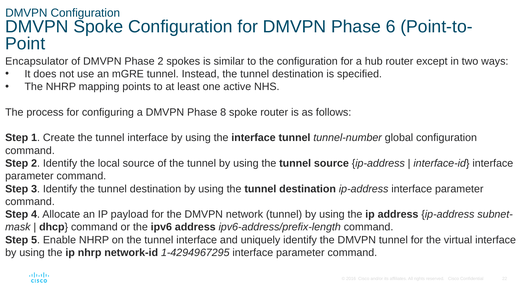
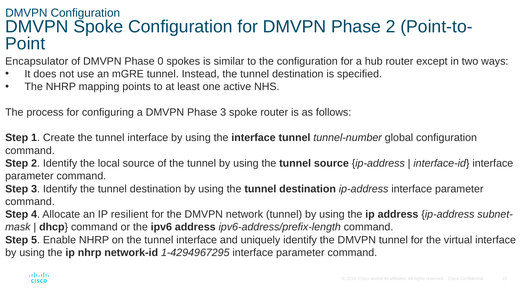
Phase 6: 6 -> 2
Phase 2: 2 -> 0
Phase 8: 8 -> 3
payload: payload -> resilient
